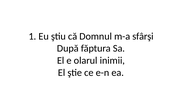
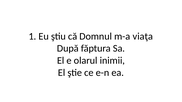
sfârşi: sfârşi -> viaţa
